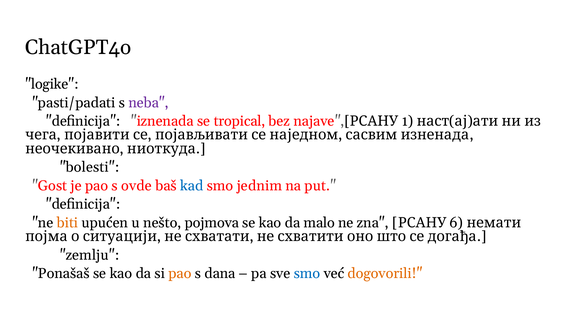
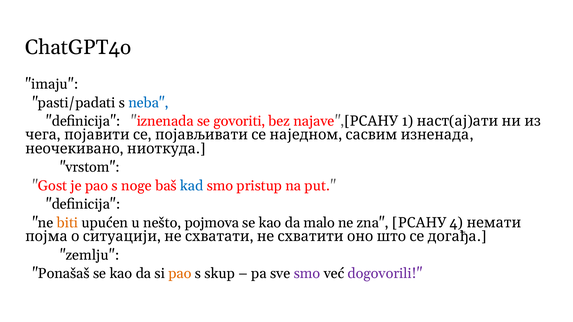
logike: logike -> imaju
neba colour: purple -> blue
tropical: tropical -> govoriti
bolesti: bolesti -> vrstom
ovde: ovde -> noge
jednim: jednim -> pristup
6: 6 -> 4
dana: dana -> skup
smo at (307, 274) colour: blue -> purple
dogovorili colour: orange -> purple
